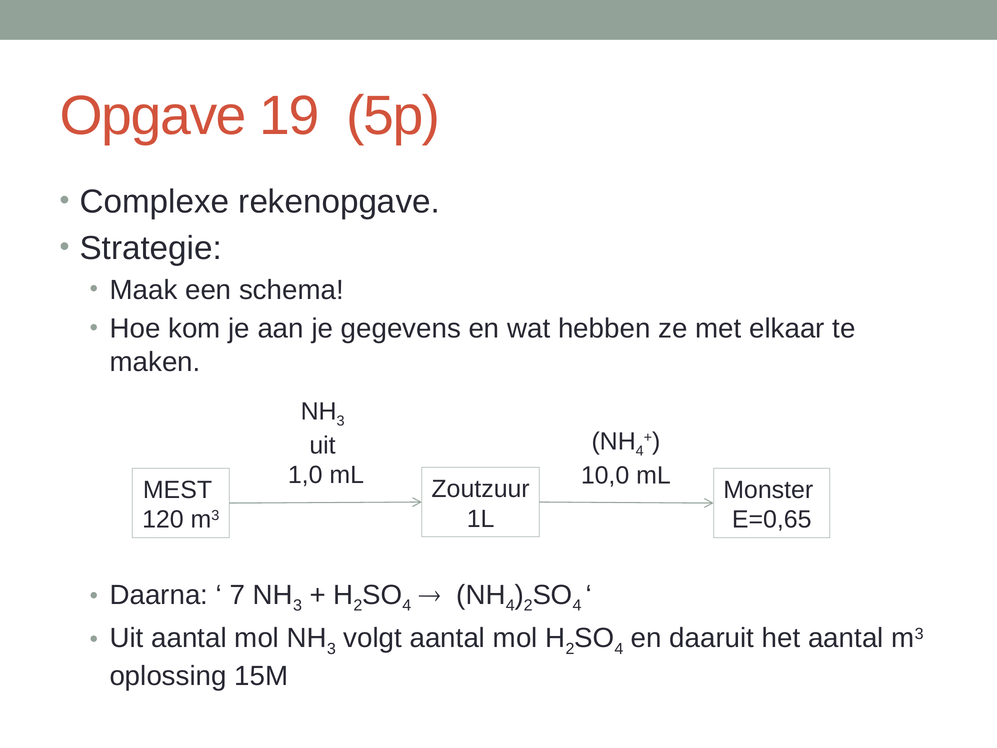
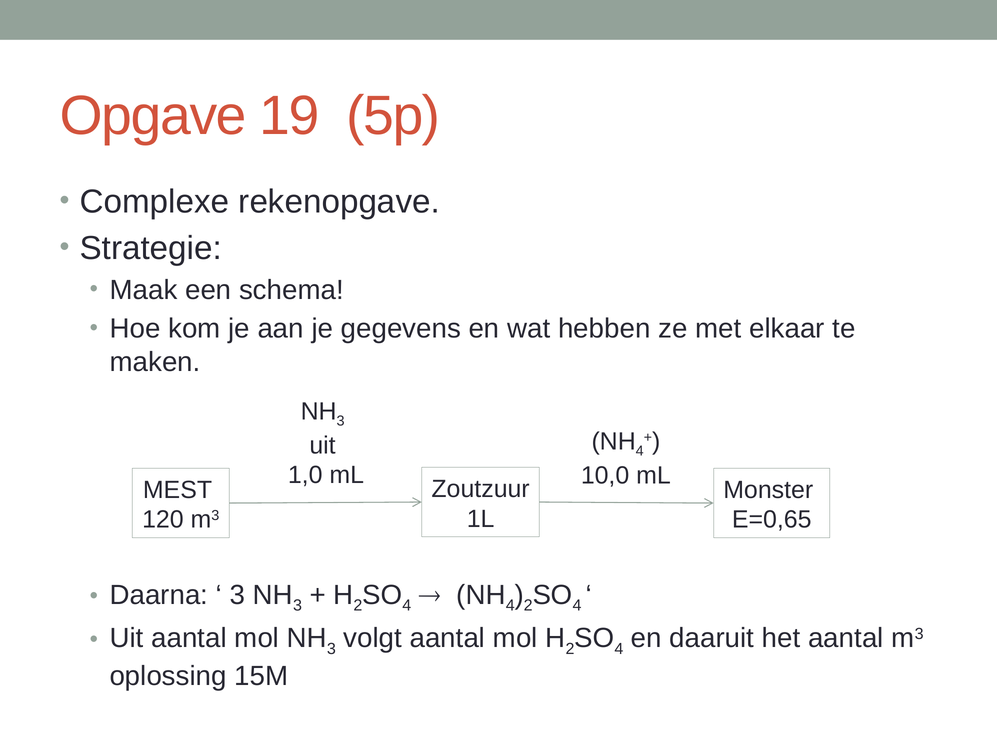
7 at (238, 595): 7 -> 3
